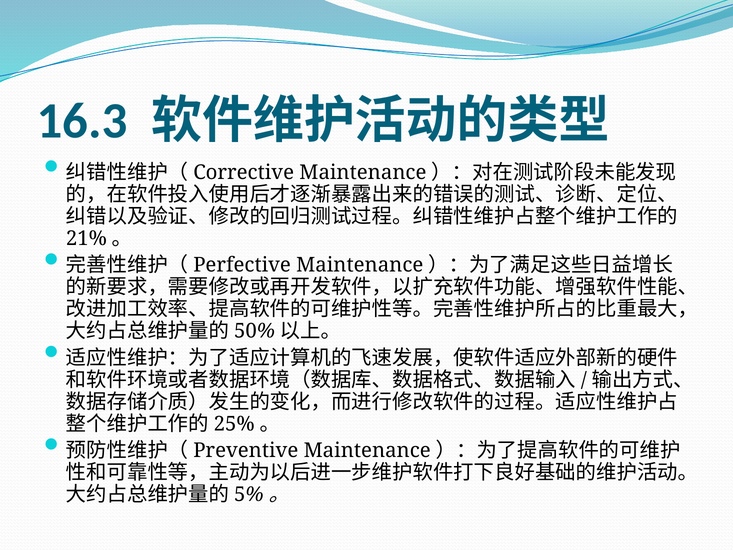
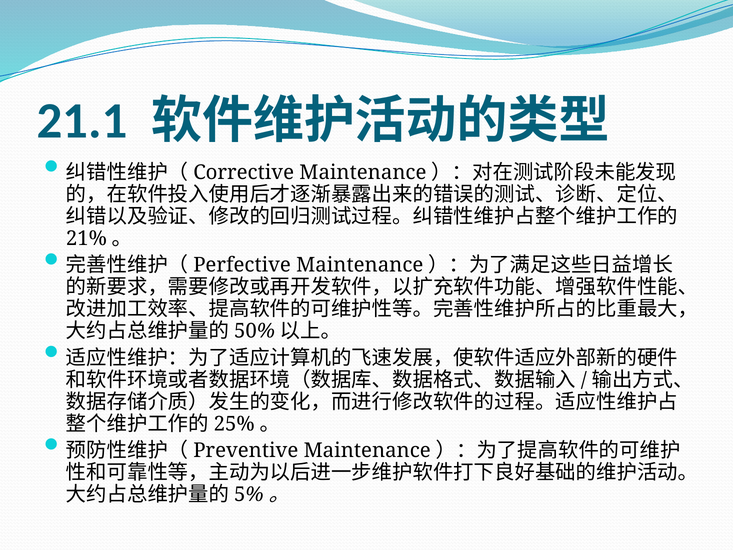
16.3: 16.3 -> 21.1
